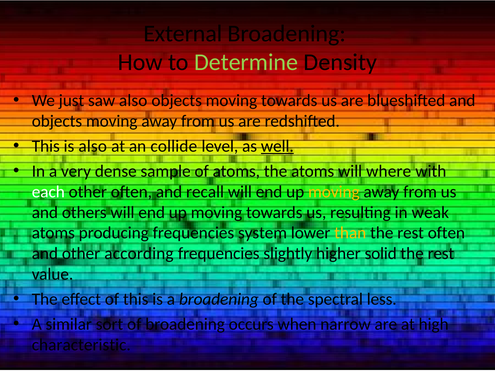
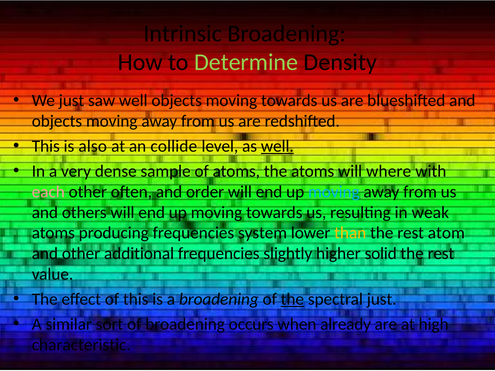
External: External -> Intrinsic
saw also: also -> well
each colour: white -> pink
recall: recall -> order
moving at (334, 192) colour: yellow -> light blue
rest often: often -> atom
according: according -> additional
the at (292, 299) underline: none -> present
spectral less: less -> just
narrow: narrow -> already
